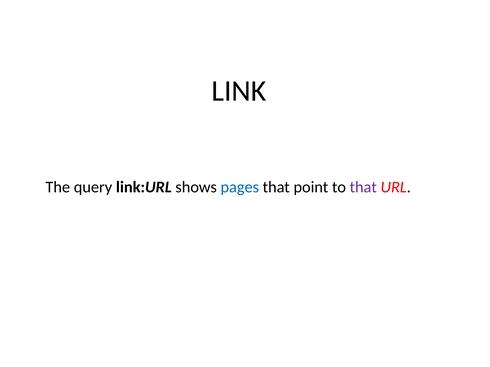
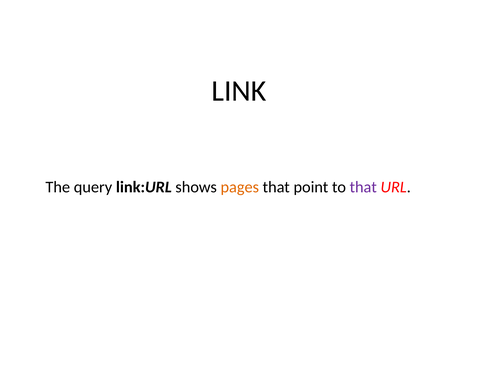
pages colour: blue -> orange
